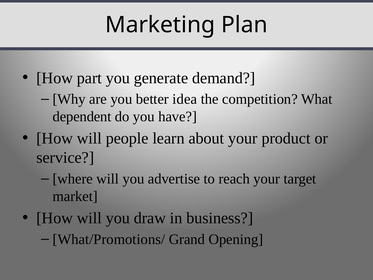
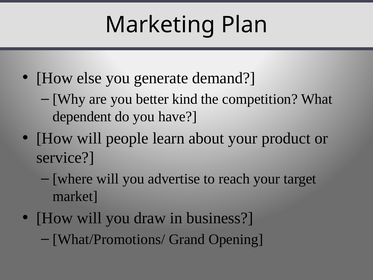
part: part -> else
idea: idea -> kind
